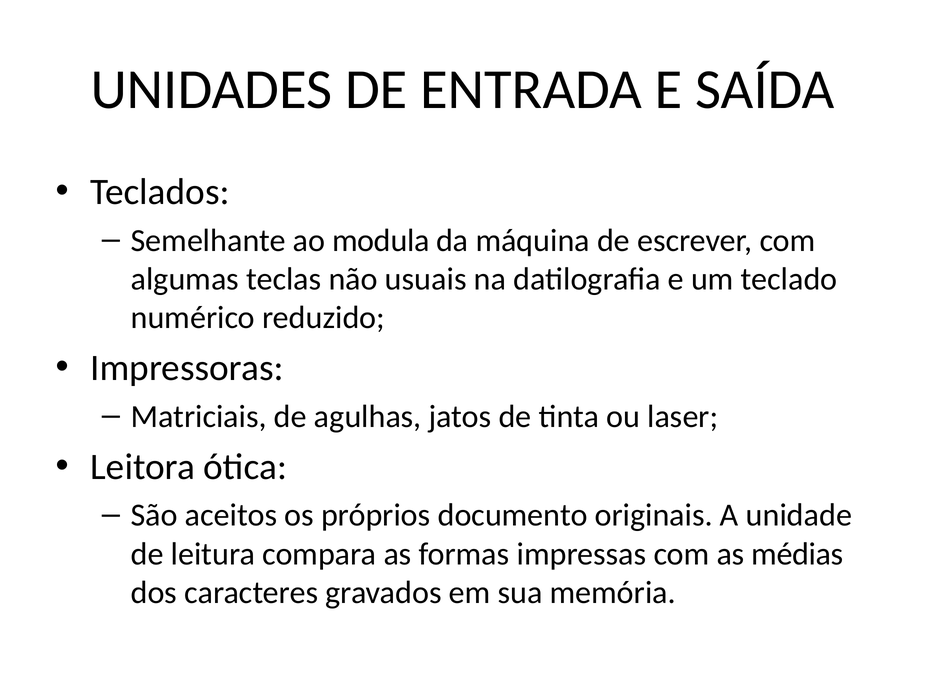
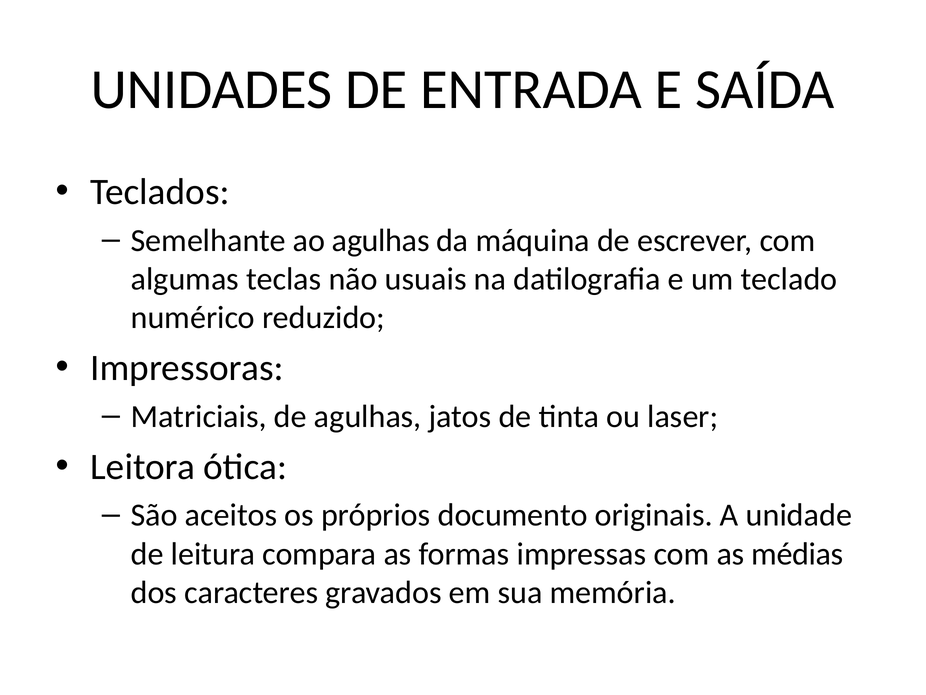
ao modula: modula -> agulhas
